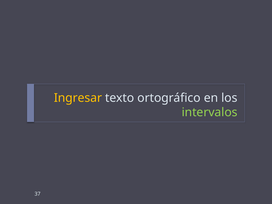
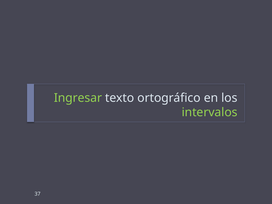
Ingresar colour: yellow -> light green
